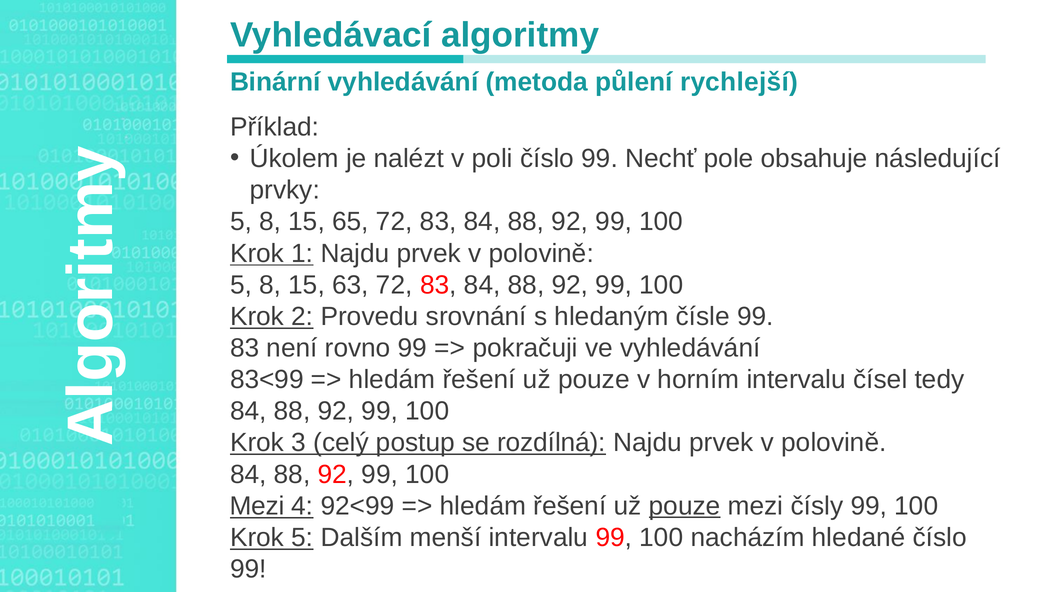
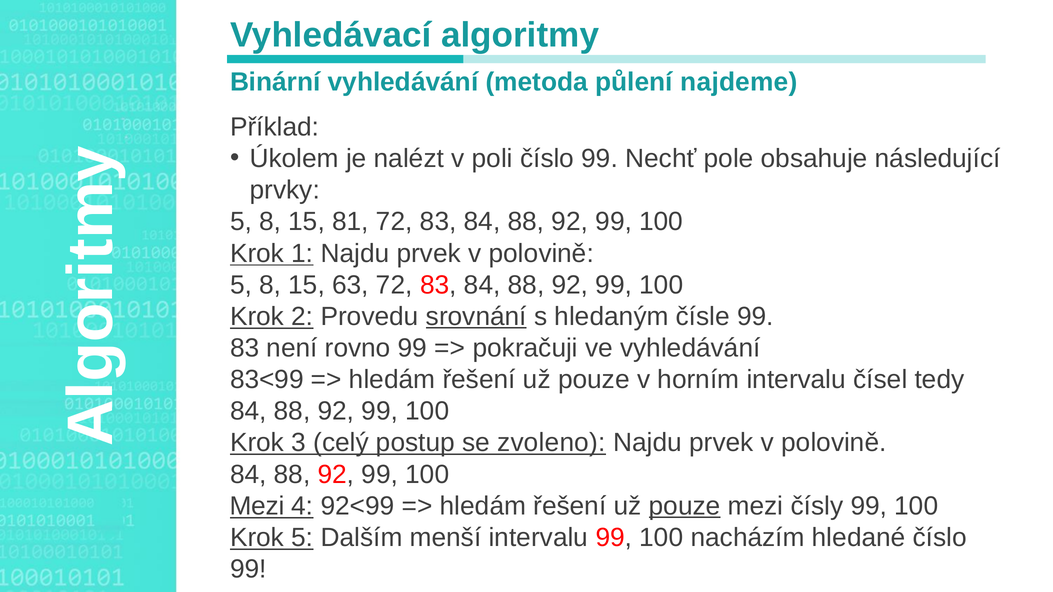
rychlejší: rychlejší -> najdeme
65: 65 -> 81
srovnání underline: none -> present
rozdílná: rozdílná -> zvoleno
